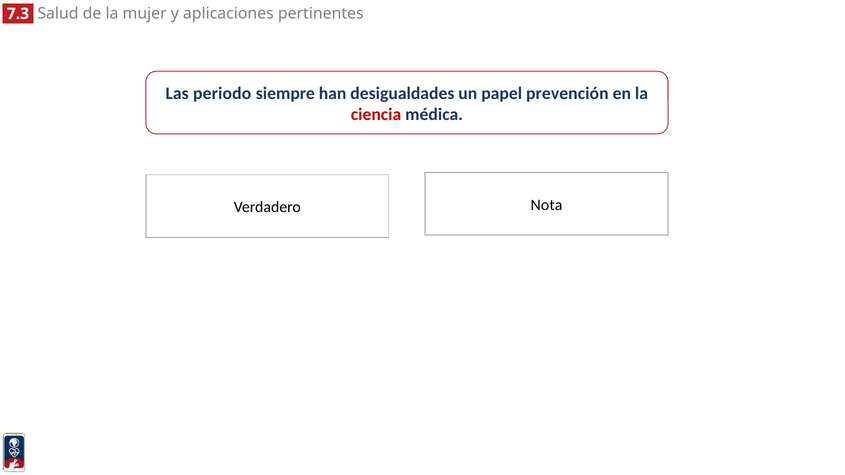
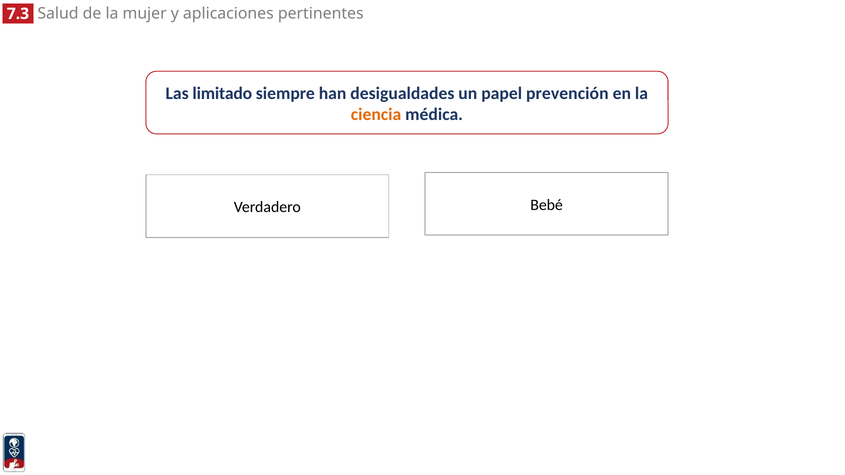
periodo: periodo -> limitado
ciencia colour: red -> orange
Nota: Nota -> Bebé
